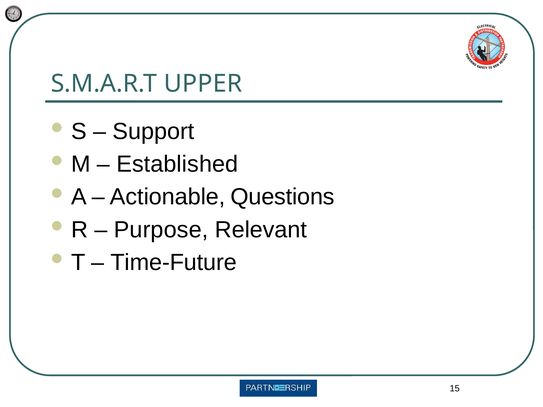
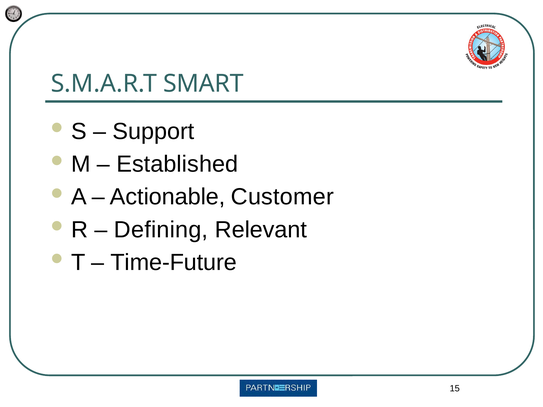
UPPER: UPPER -> SMART
Questions: Questions -> Customer
Purpose: Purpose -> Defining
